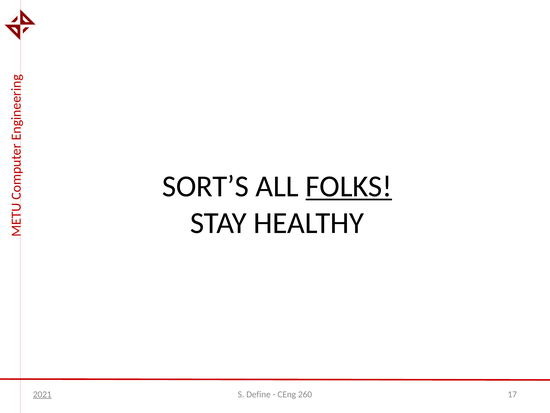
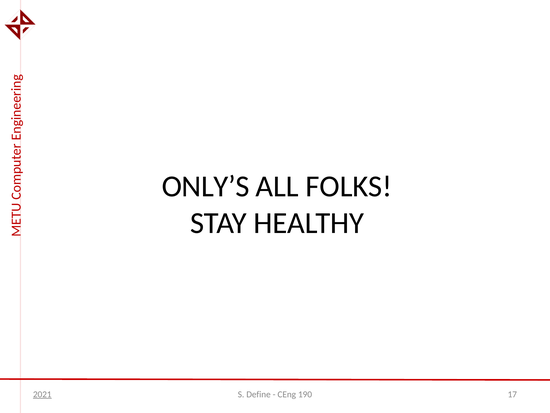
SORT’S: SORT’S -> ONLY’S
FOLKS underline: present -> none
260: 260 -> 190
